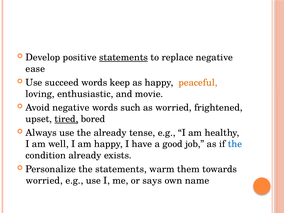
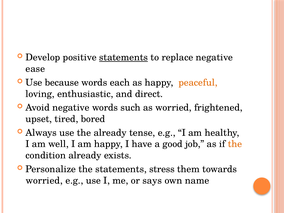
succeed: succeed -> because
keep: keep -> each
movie: movie -> direct
tired underline: present -> none
the at (235, 144) colour: blue -> orange
warm: warm -> stress
